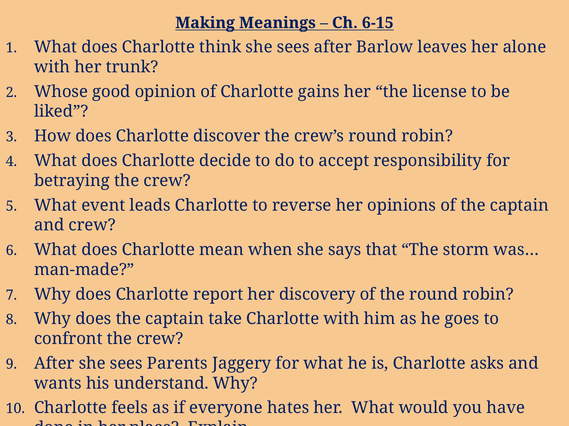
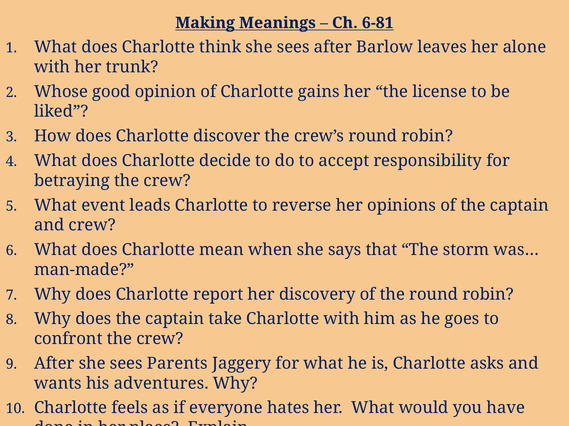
6-15: 6-15 -> 6-81
understand: understand -> adventures
